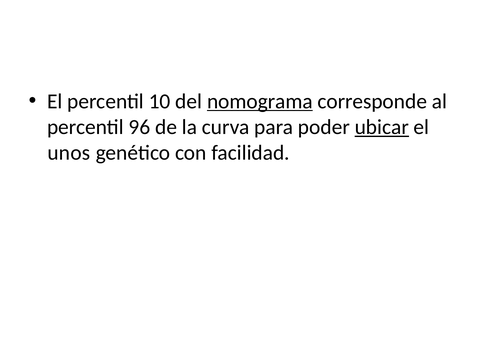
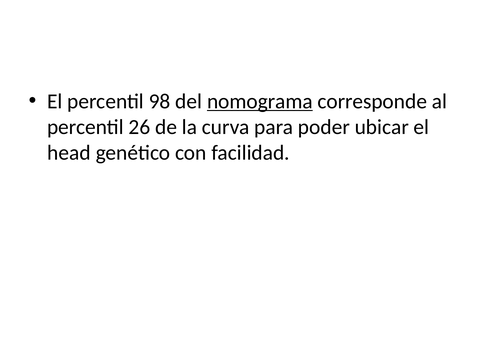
10: 10 -> 98
96: 96 -> 26
ubicar underline: present -> none
unos: unos -> head
